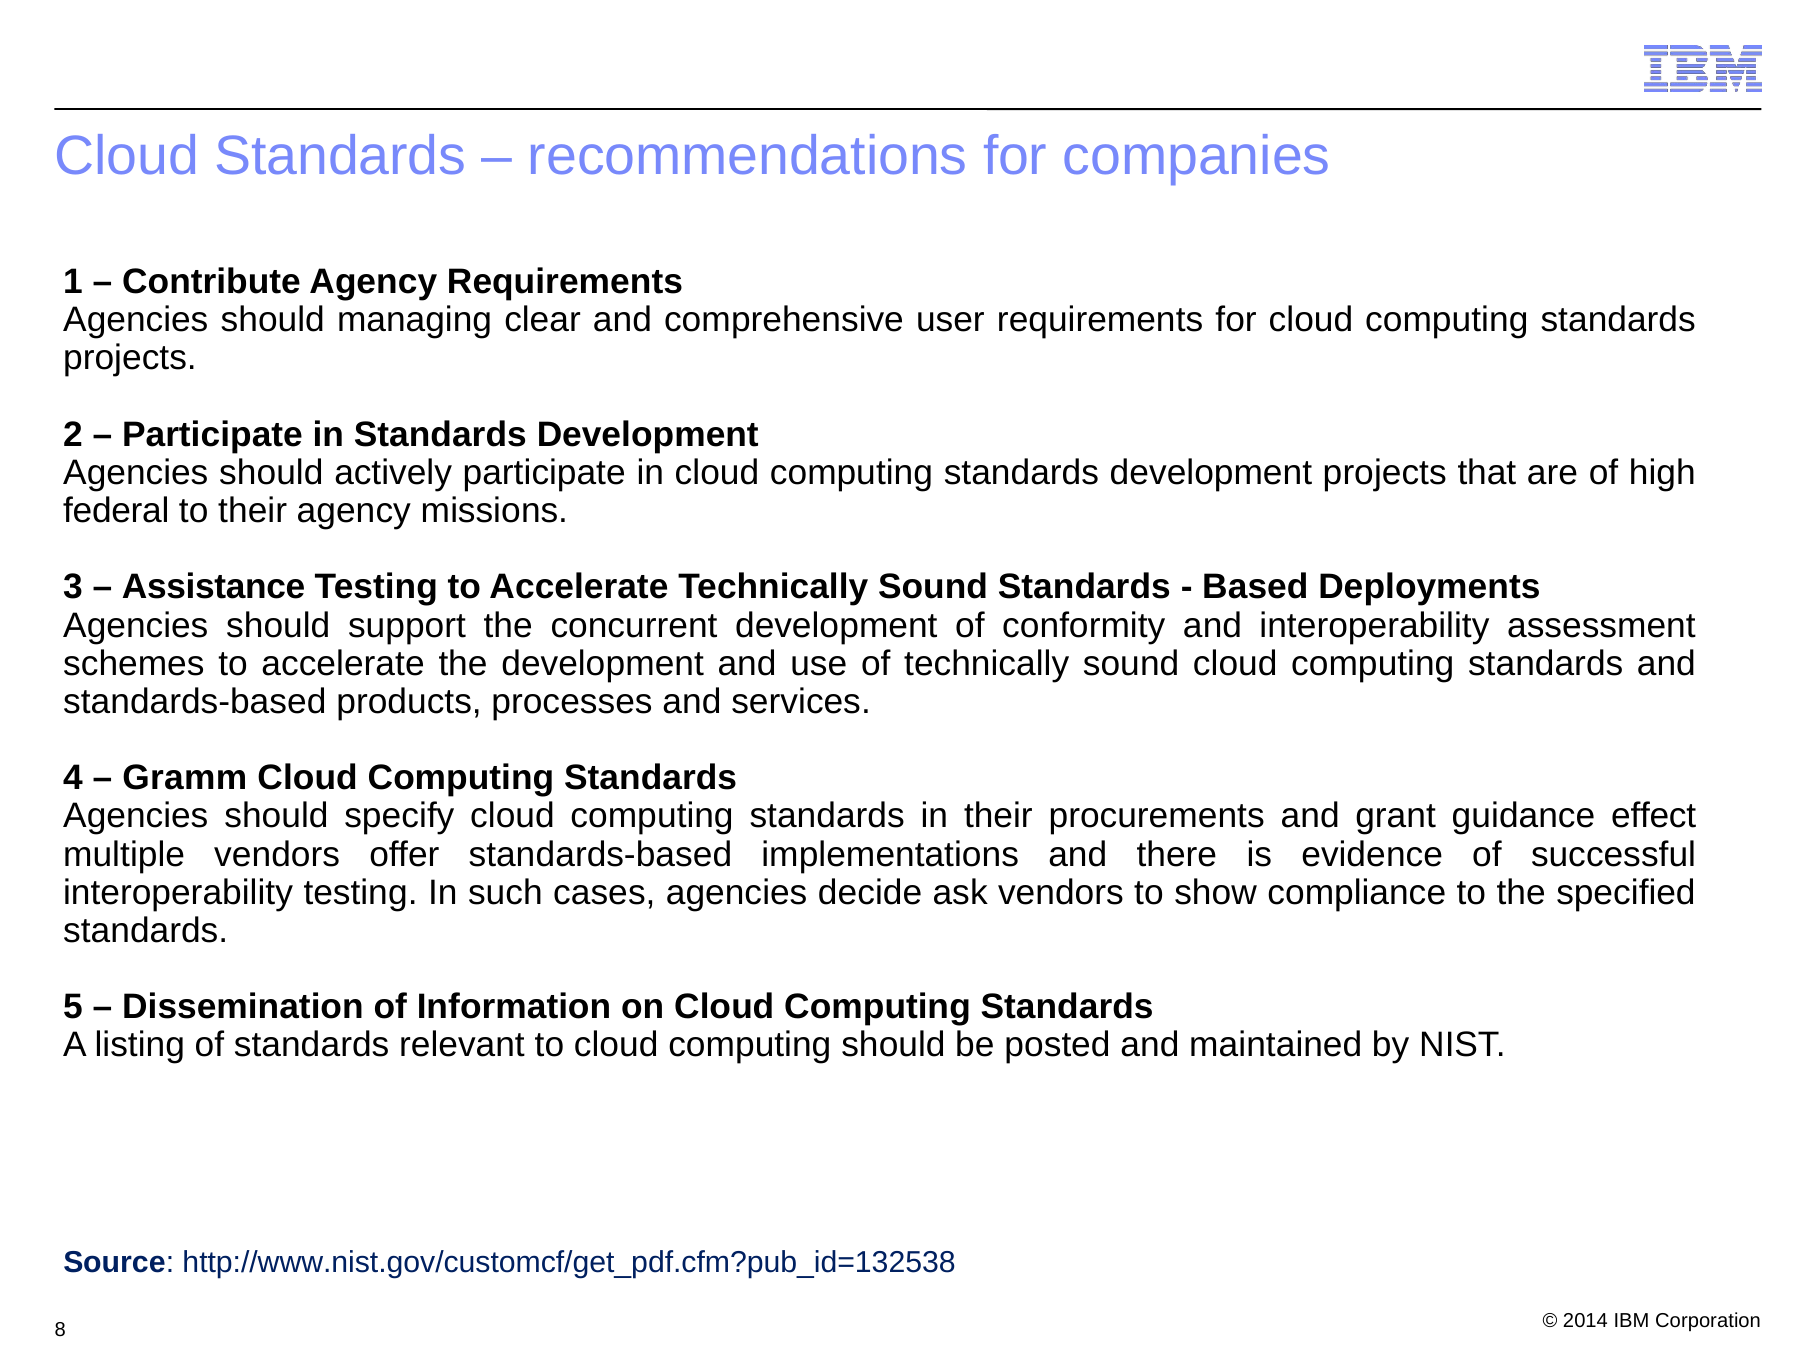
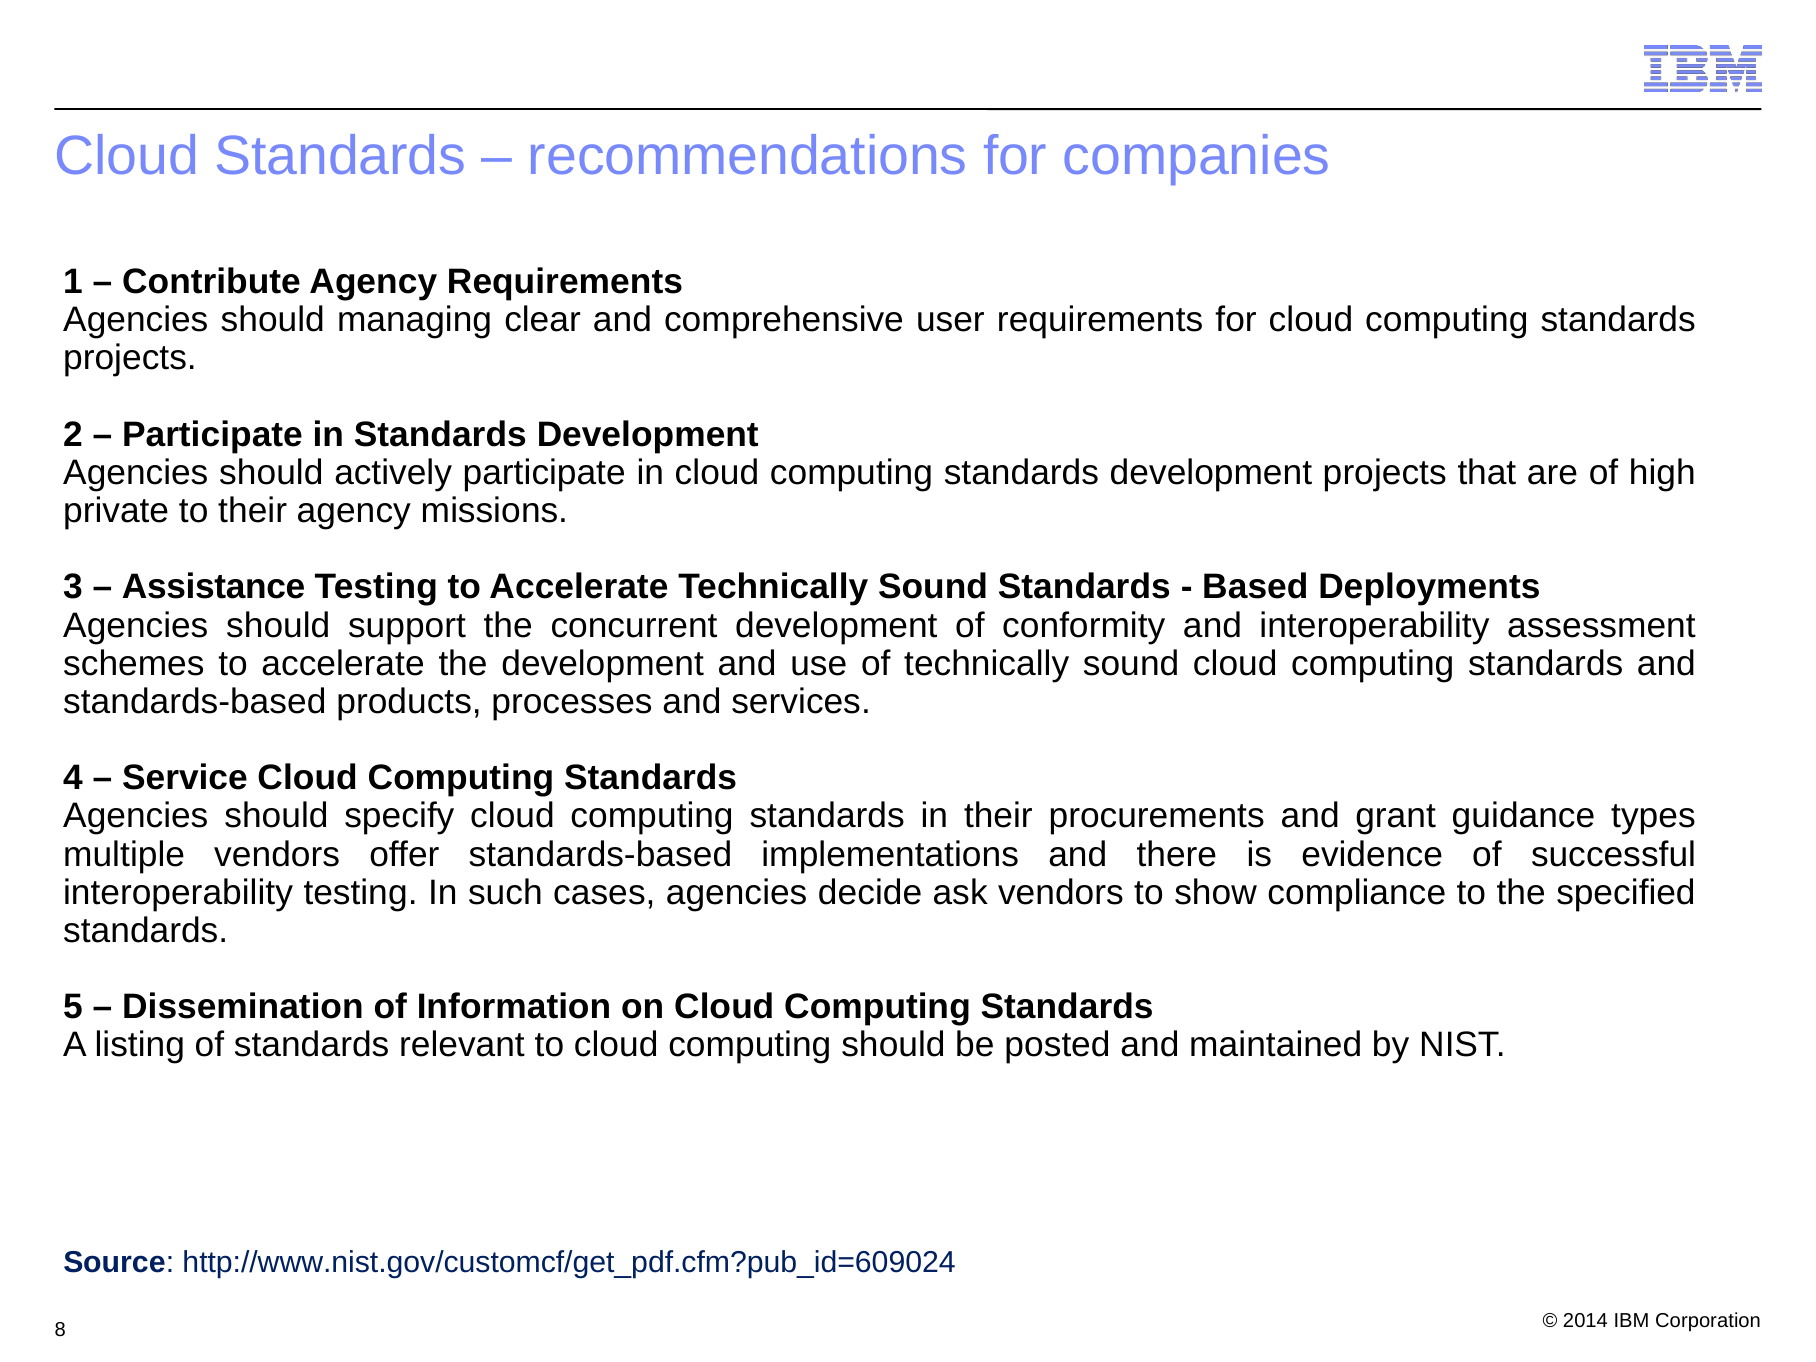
federal: federal -> private
Gramm: Gramm -> Service
effect: effect -> types
http://www.nist.gov/customcf/get_pdf.cfm?pub_id=132538: http://www.nist.gov/customcf/get_pdf.cfm?pub_id=132538 -> http://www.nist.gov/customcf/get_pdf.cfm?pub_id=609024
